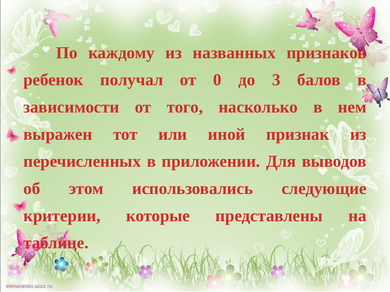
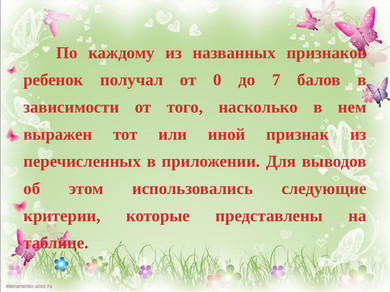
3: 3 -> 7
